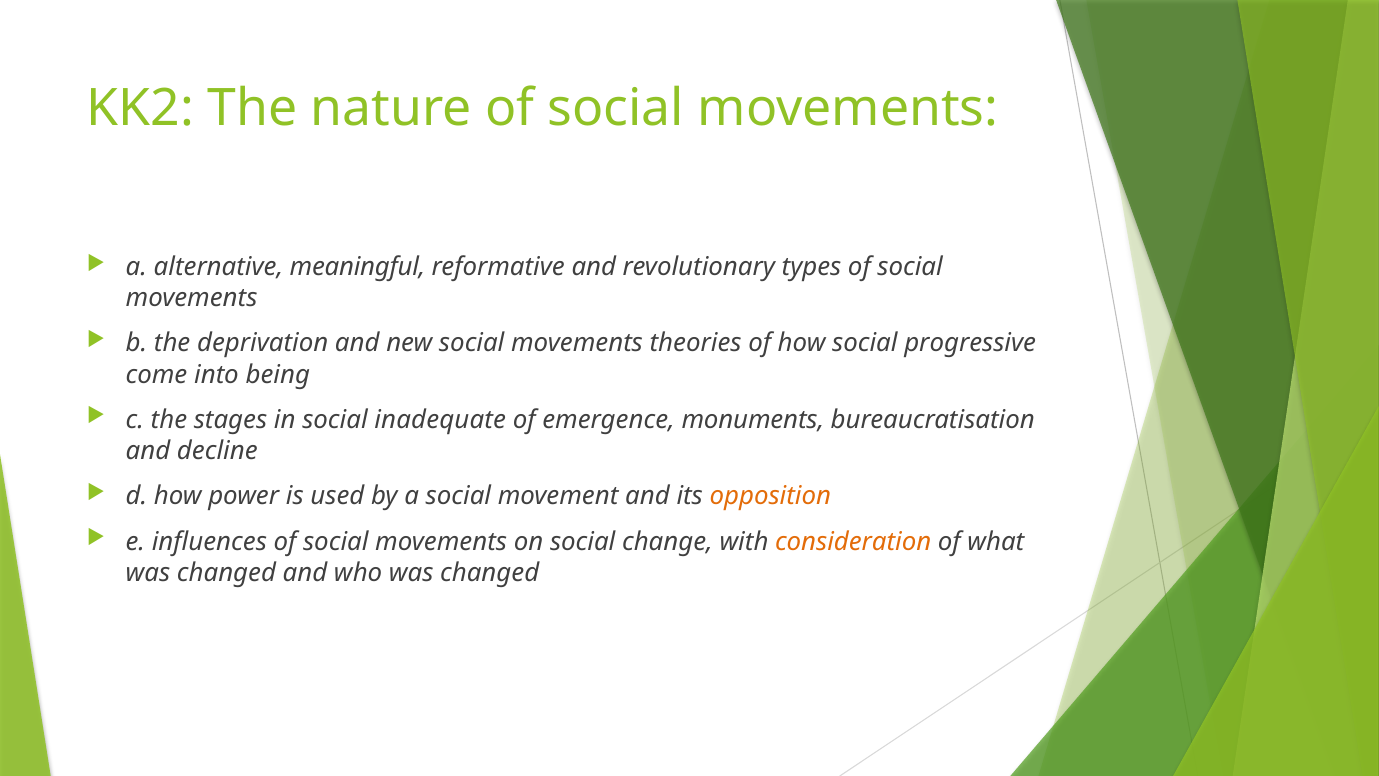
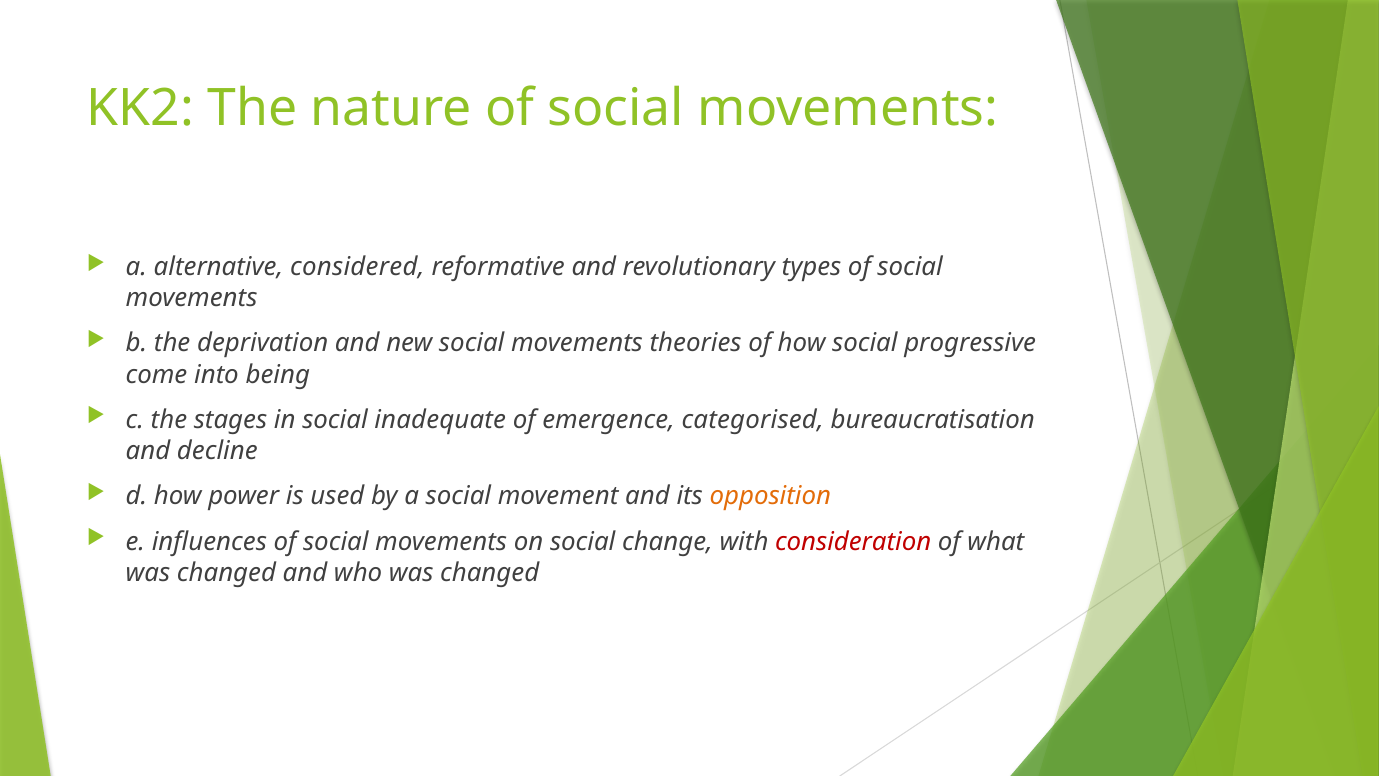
meaningful: meaningful -> considered
monuments: monuments -> categorised
consideration colour: orange -> red
